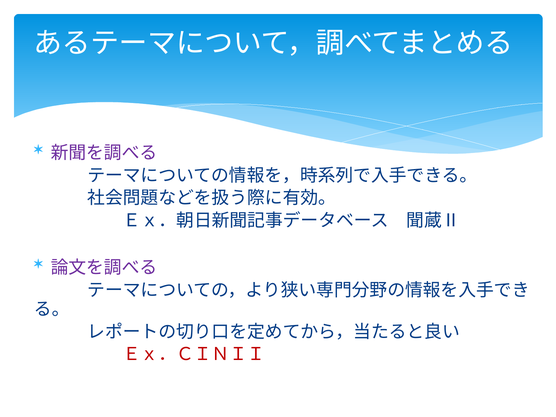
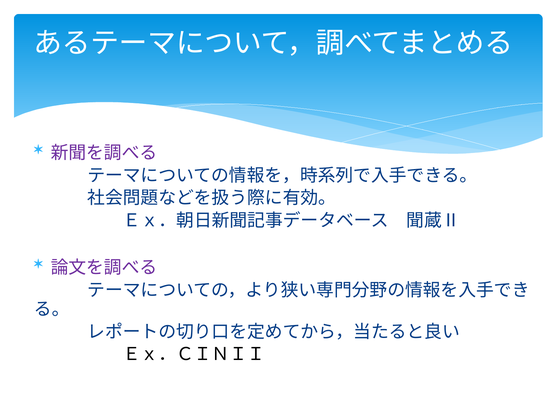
Ｅｘ．ＣＩＮＩＩ colour: red -> black
